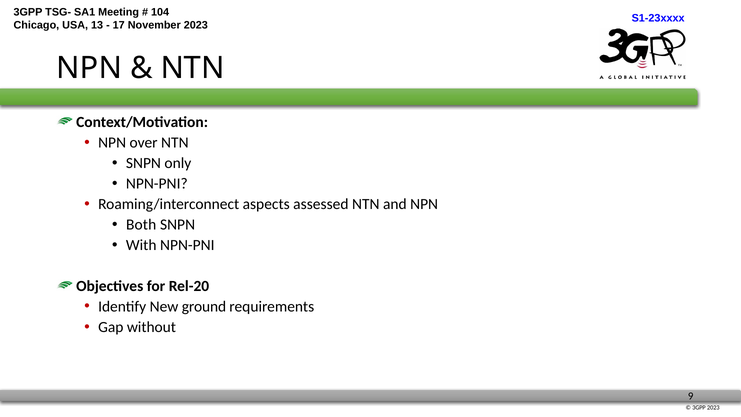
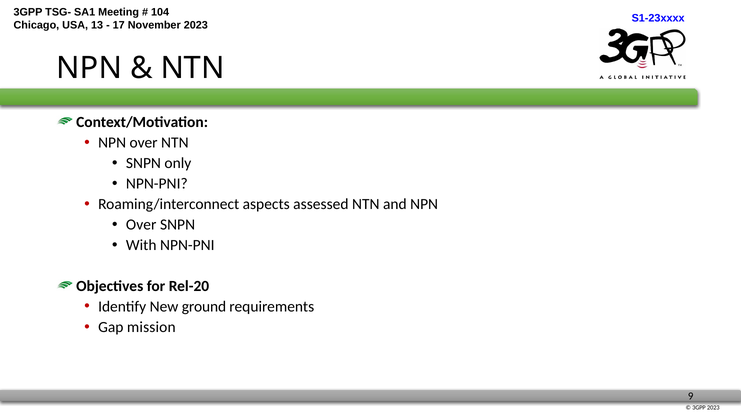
Both at (141, 225): Both -> Over
without: without -> mission
